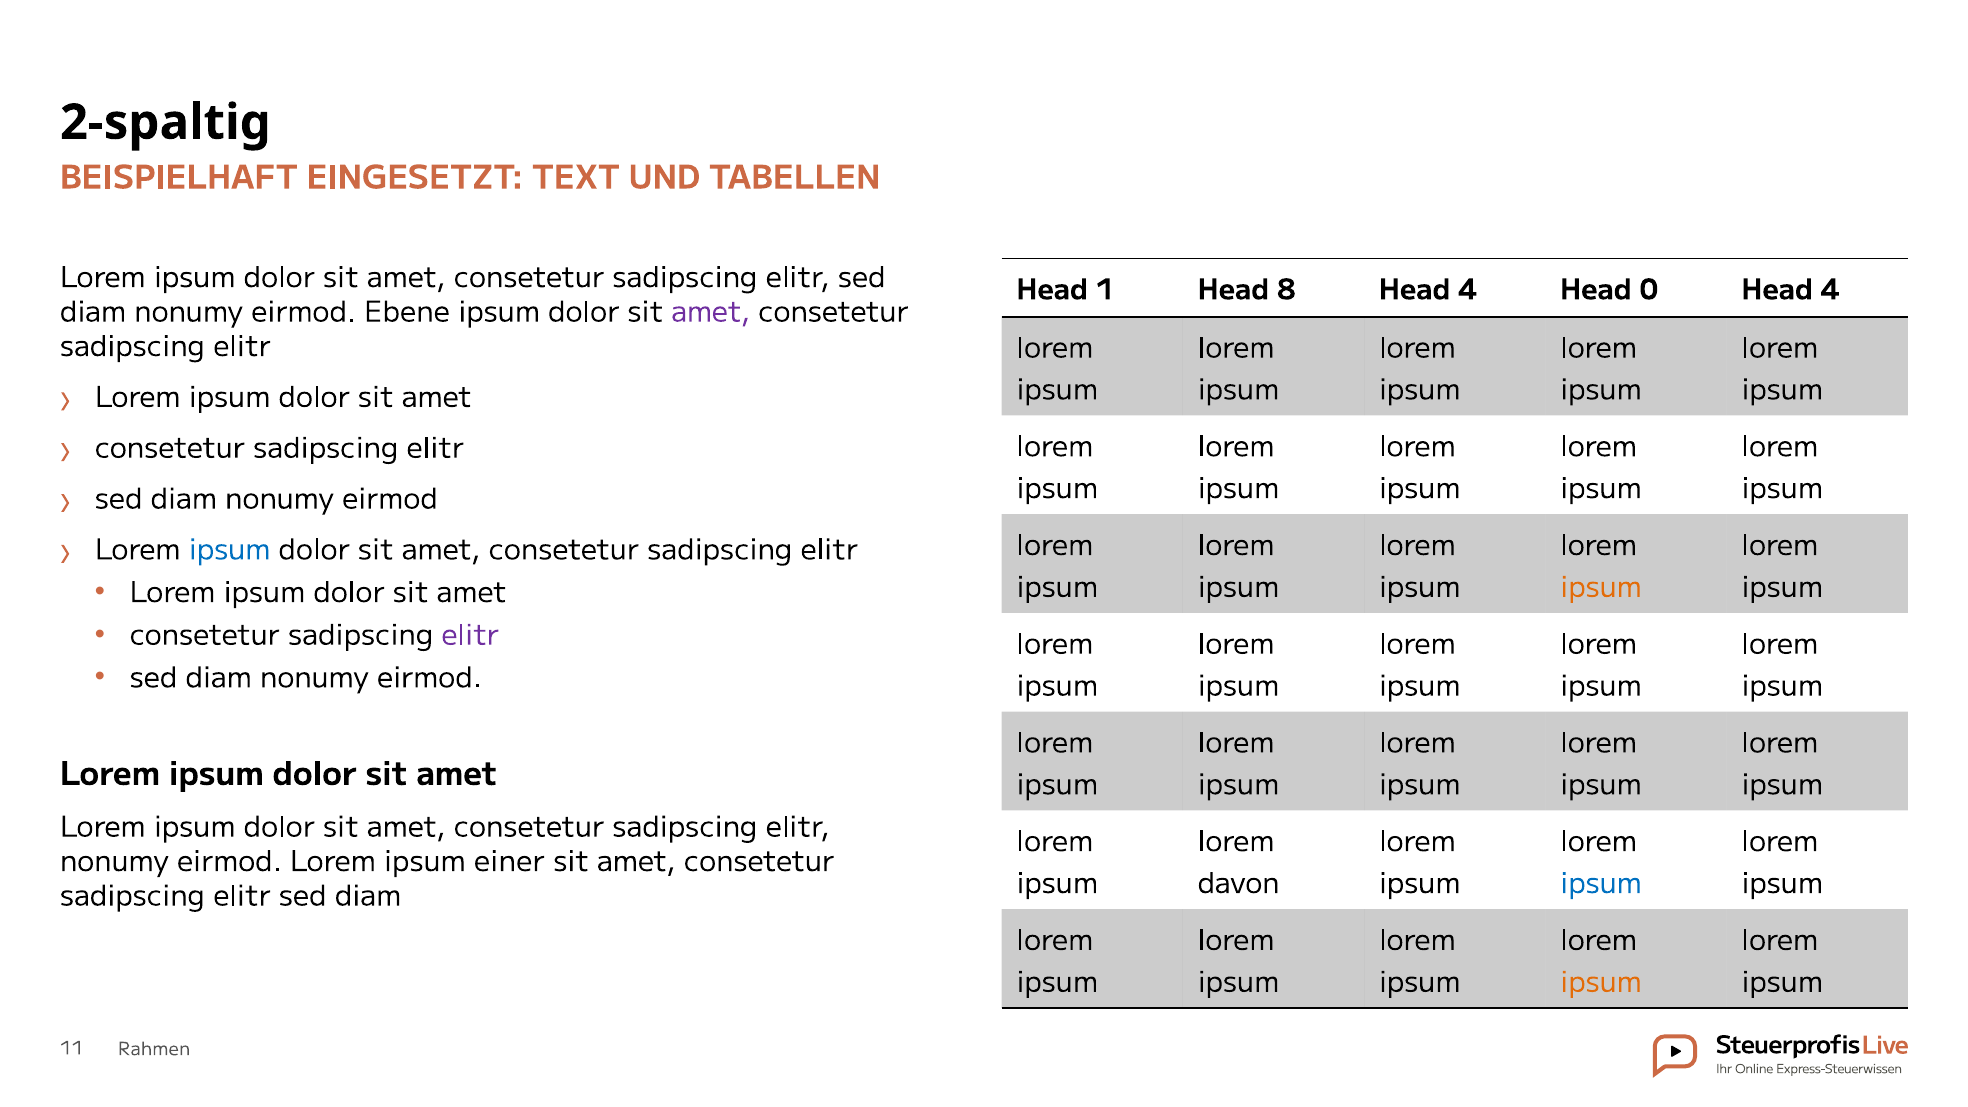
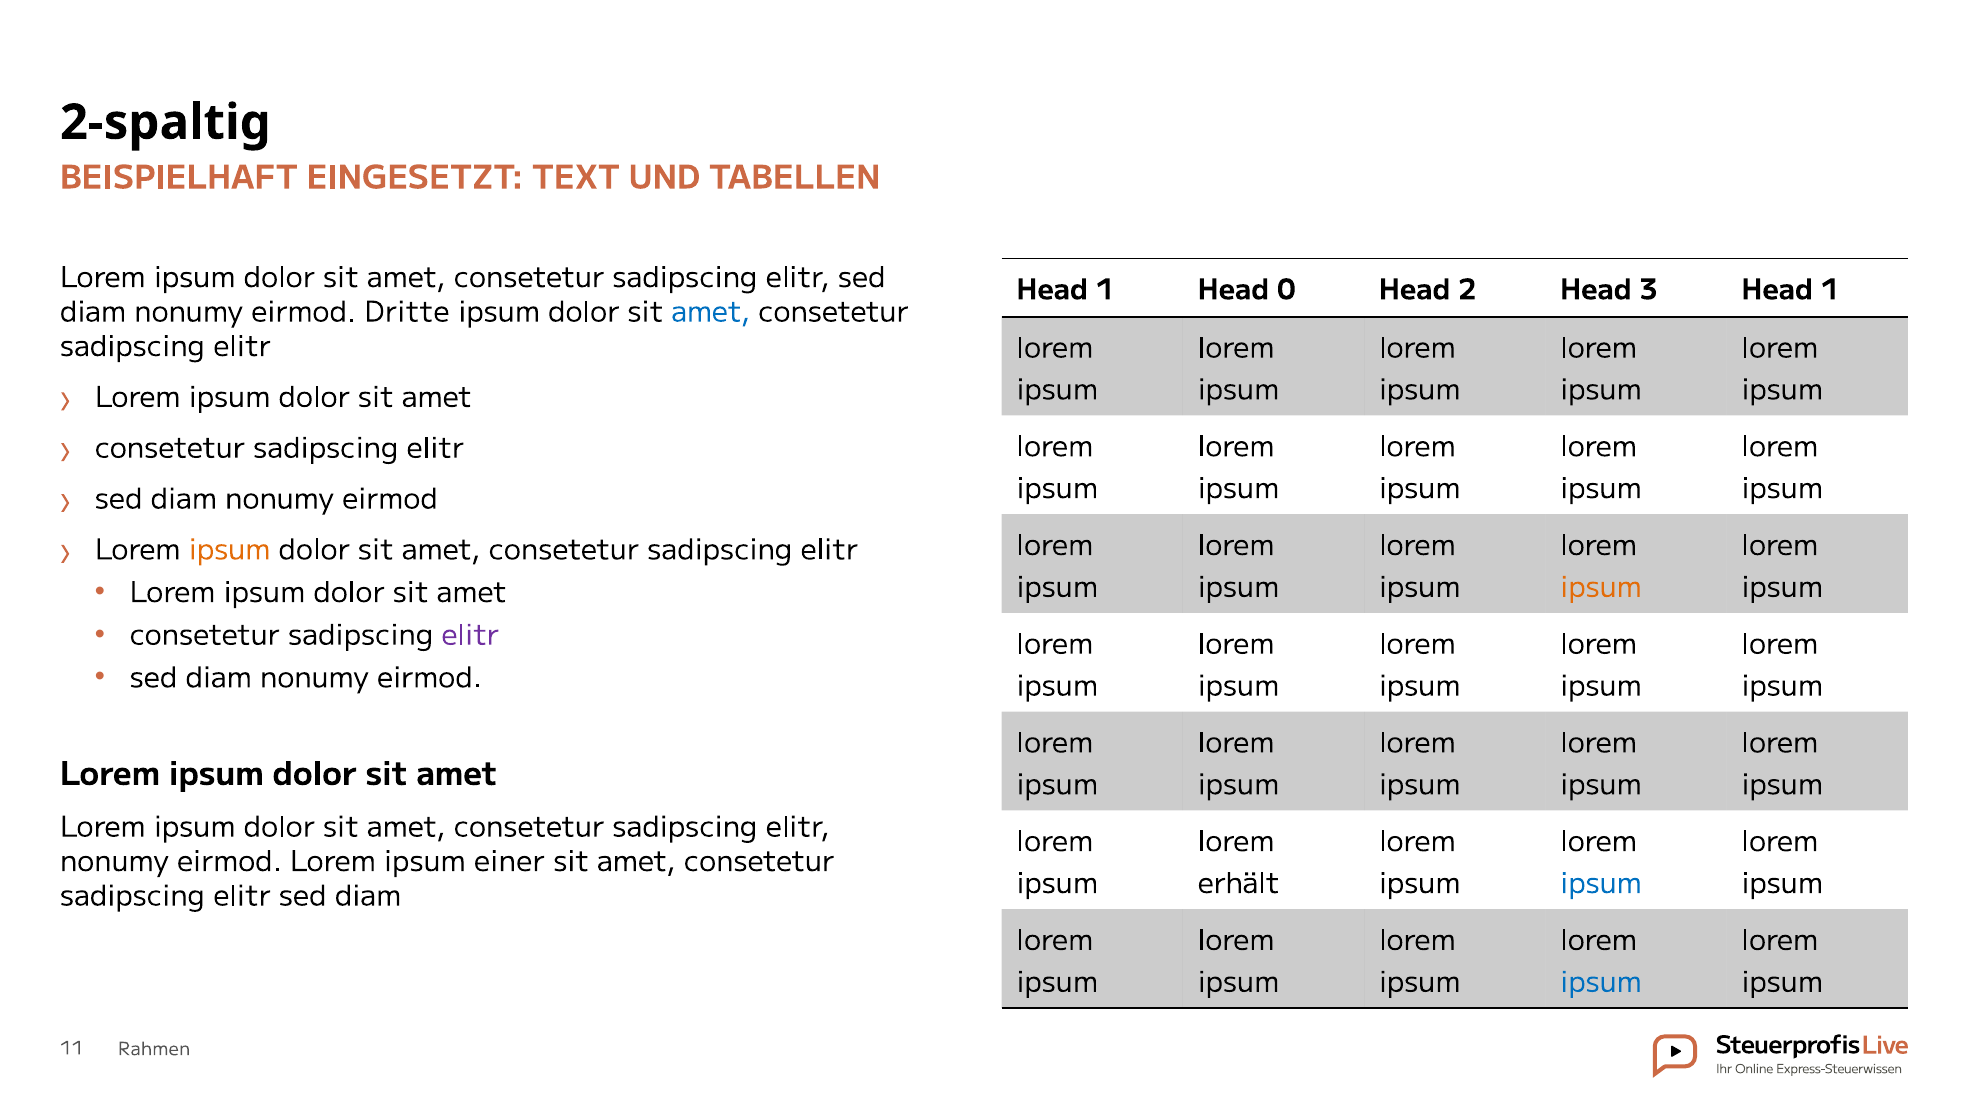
8: 8 -> 0
4 at (1468, 290): 4 -> 2
0: 0 -> 3
4 at (1830, 290): 4 -> 1
Ebene: Ebene -> Dritte
amet at (711, 312) colour: purple -> blue
ipsum at (229, 550) colour: blue -> orange
davon: davon -> erhält
ipsum at (1601, 982) colour: orange -> blue
